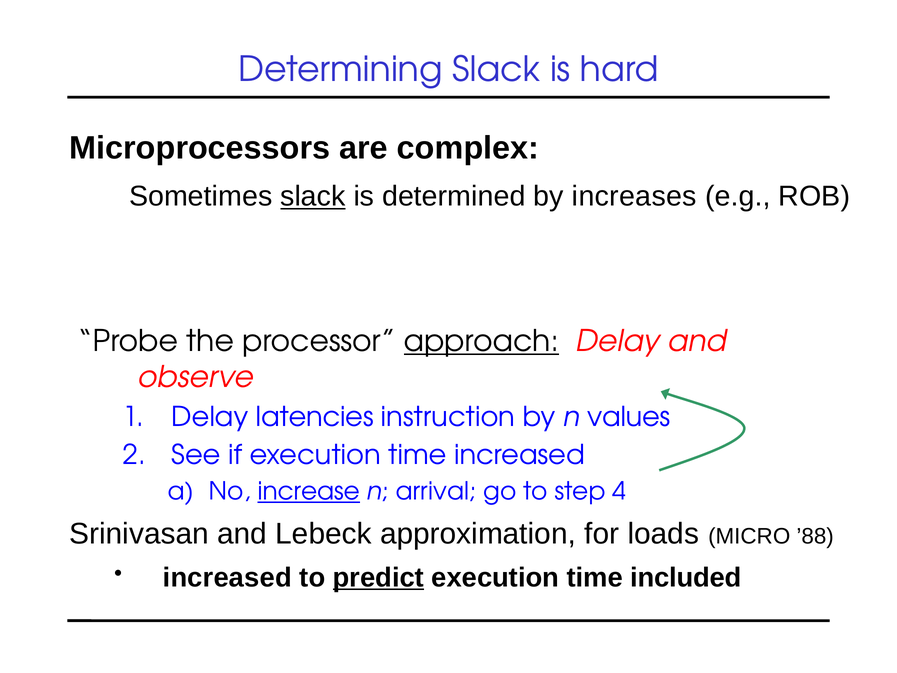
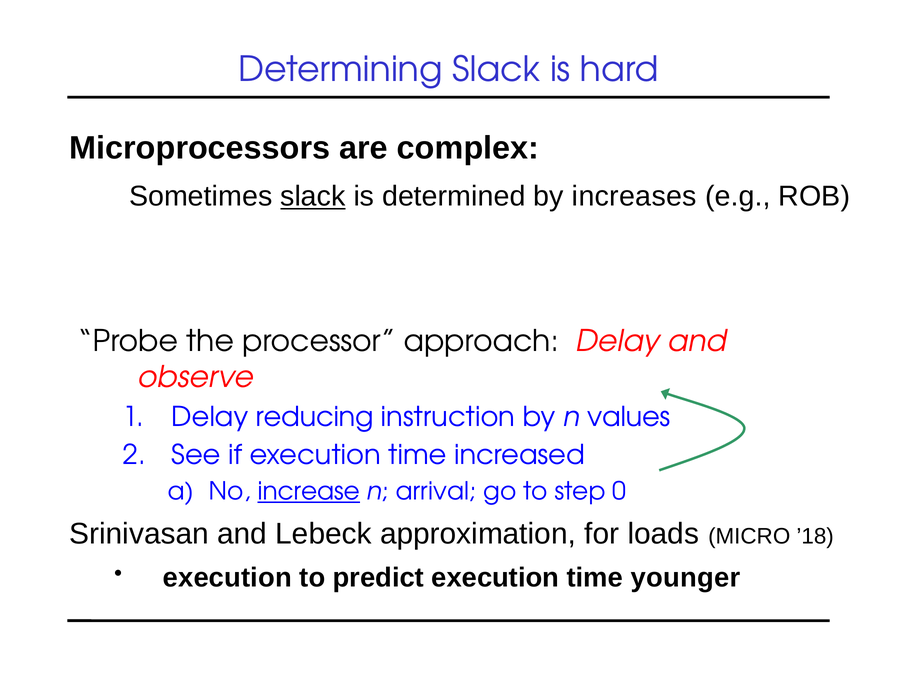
approach underline: present -> none
latencies: latencies -> reducing
4: 4 -> 0
’88: ’88 -> ’18
increased at (227, 577): increased -> execution
predict underline: present -> none
included: included -> younger
